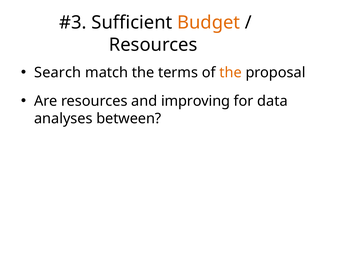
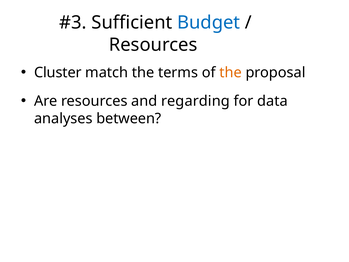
Budget colour: orange -> blue
Search: Search -> Cluster
improving: improving -> regarding
